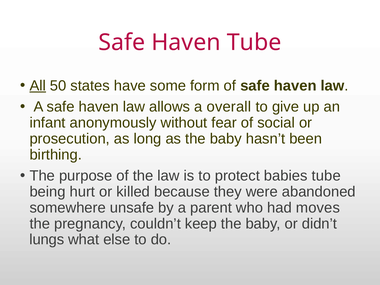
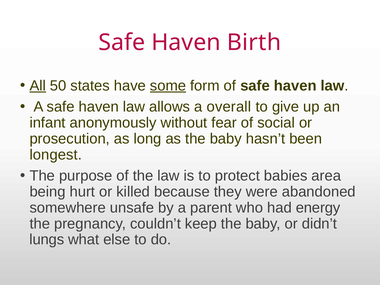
Haven Tube: Tube -> Birth
some underline: none -> present
birthing: birthing -> longest
babies tube: tube -> area
moves: moves -> energy
